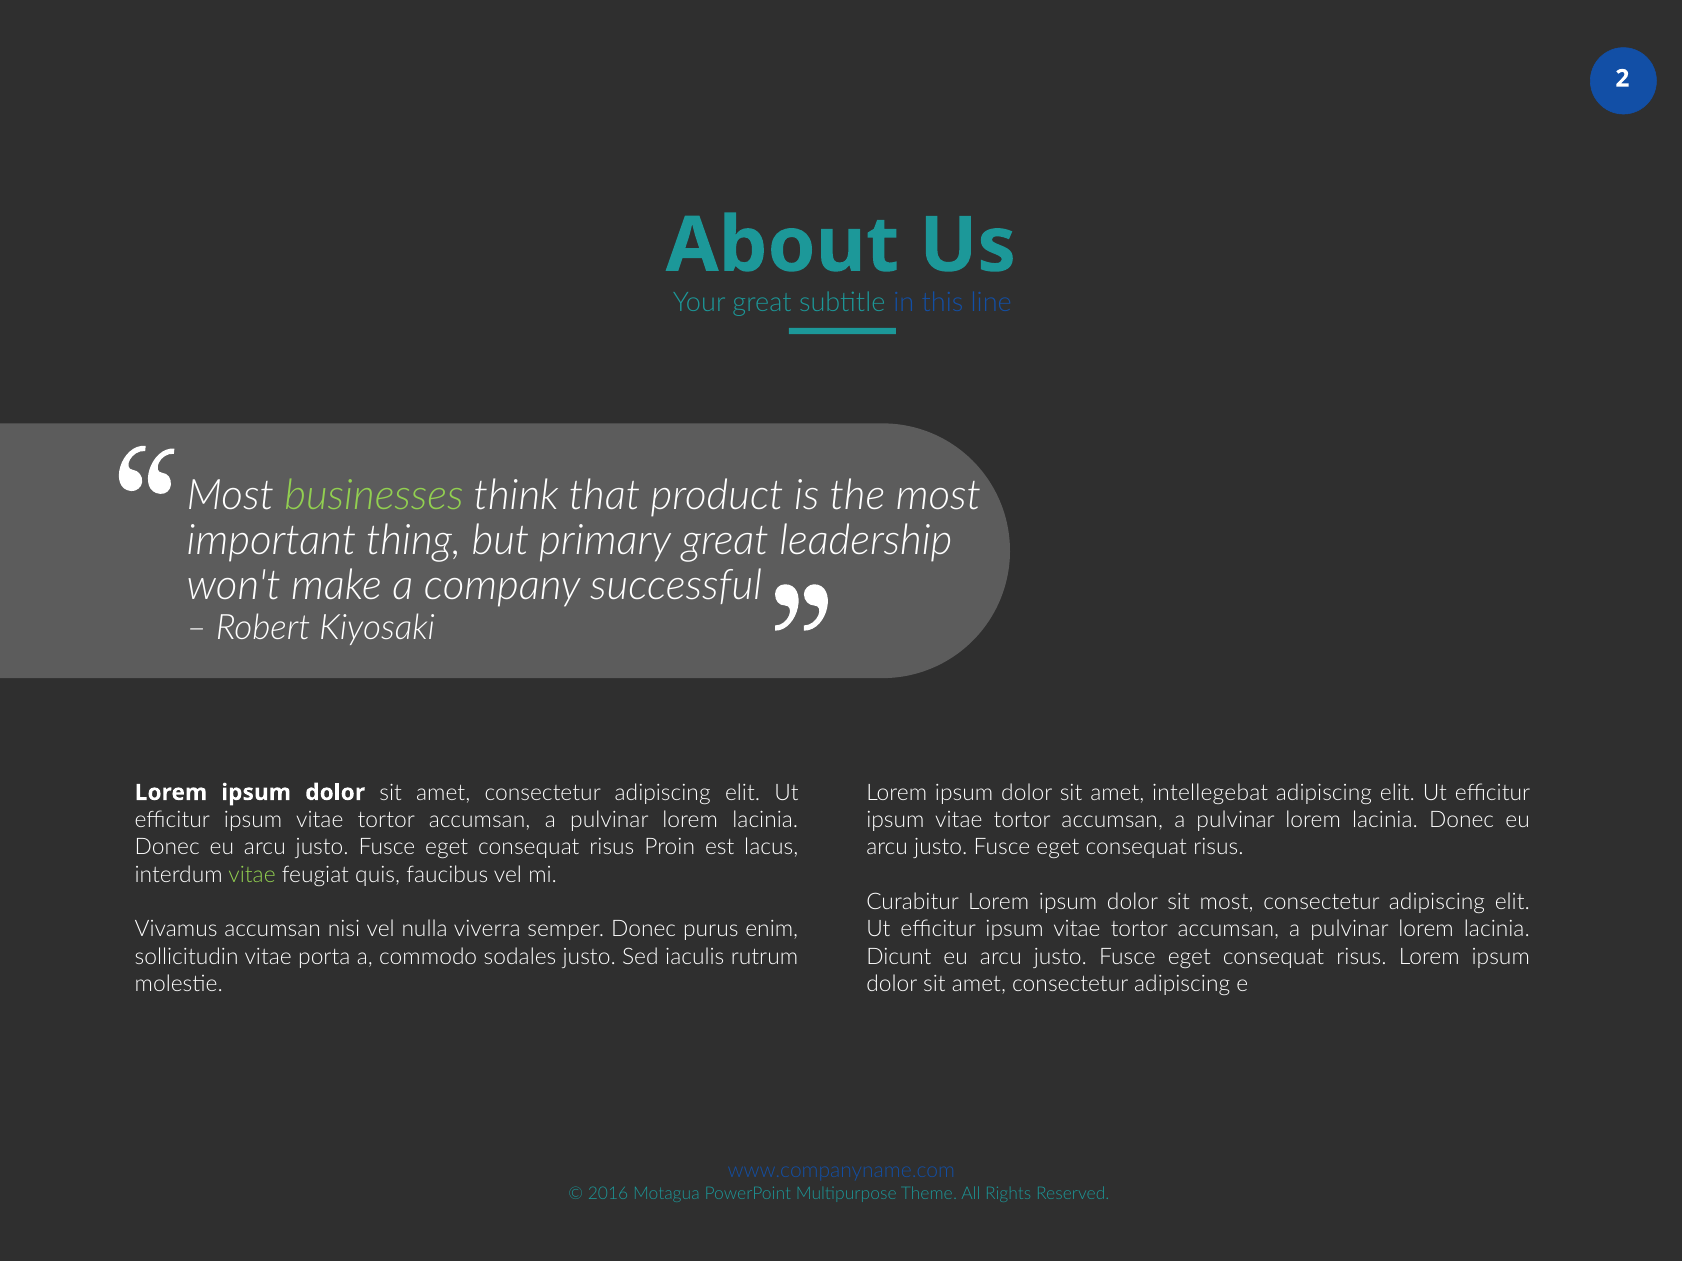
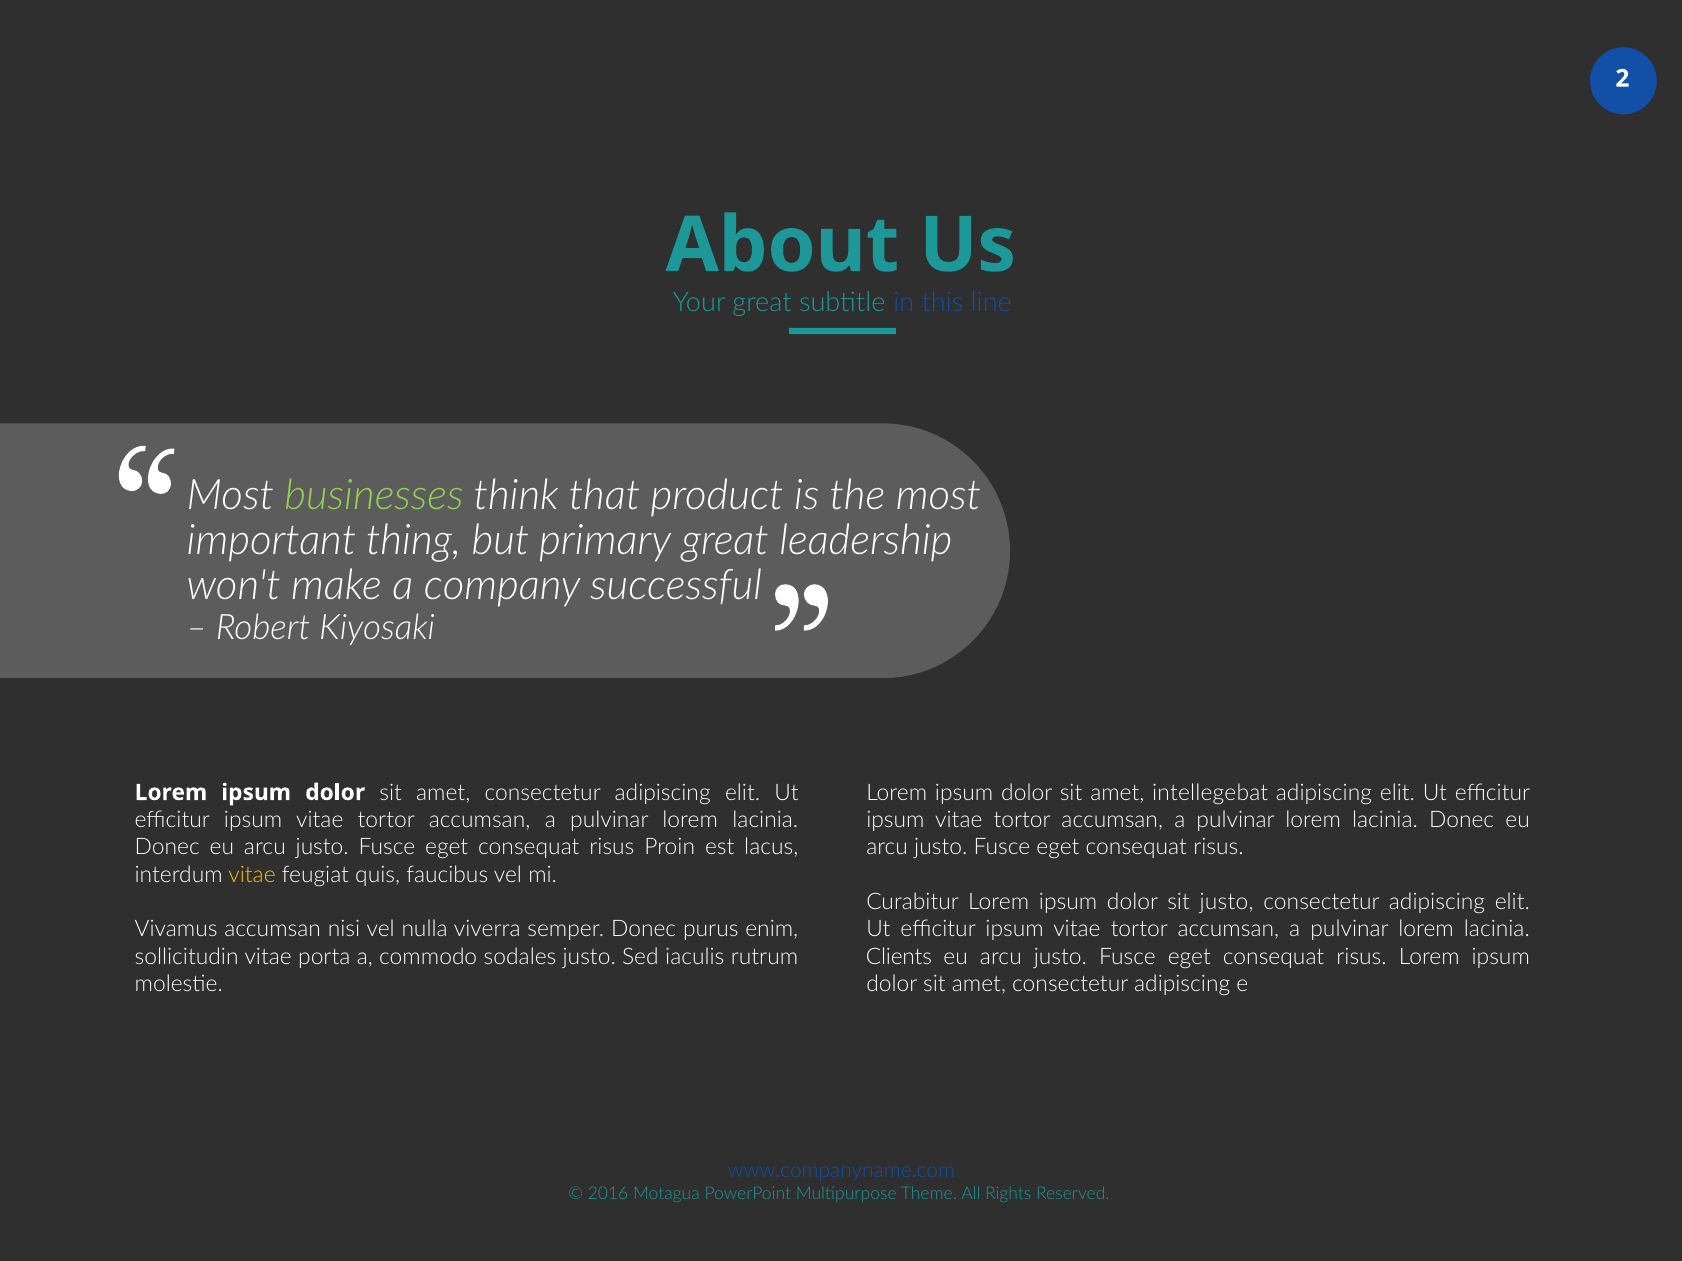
vitae at (252, 875) colour: light green -> yellow
sit most: most -> justo
Dicunt: Dicunt -> Clients
